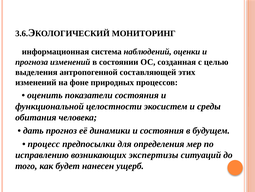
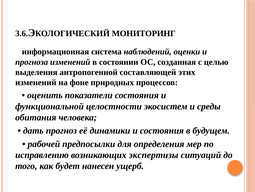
процесс: процесс -> рабочей
